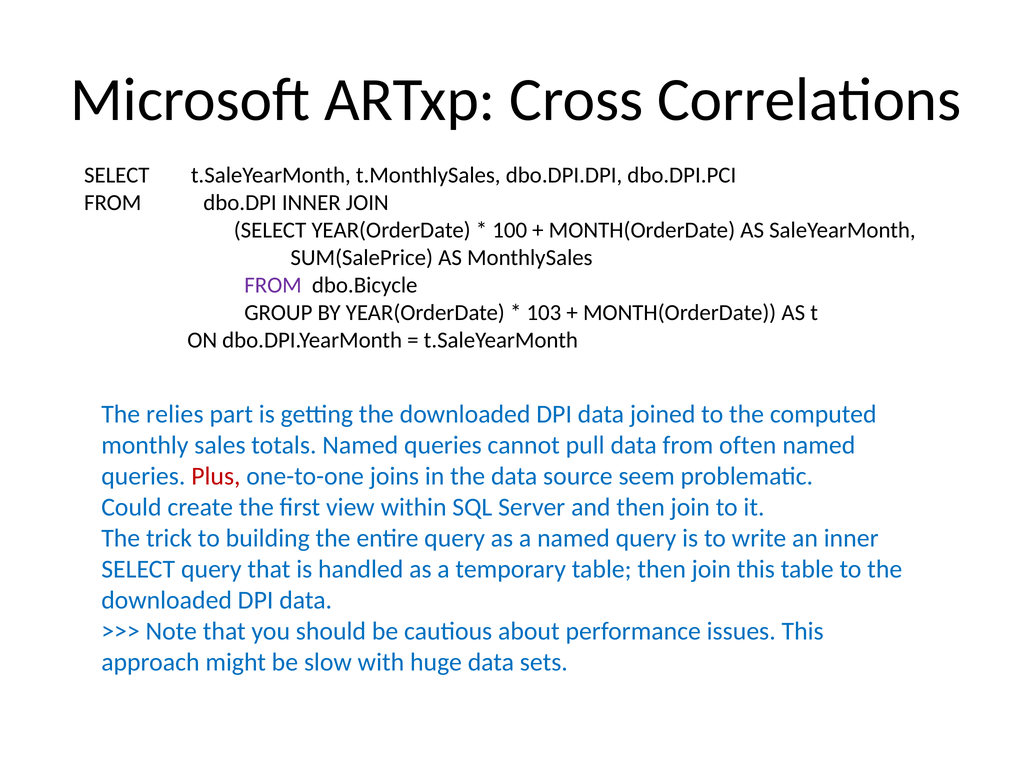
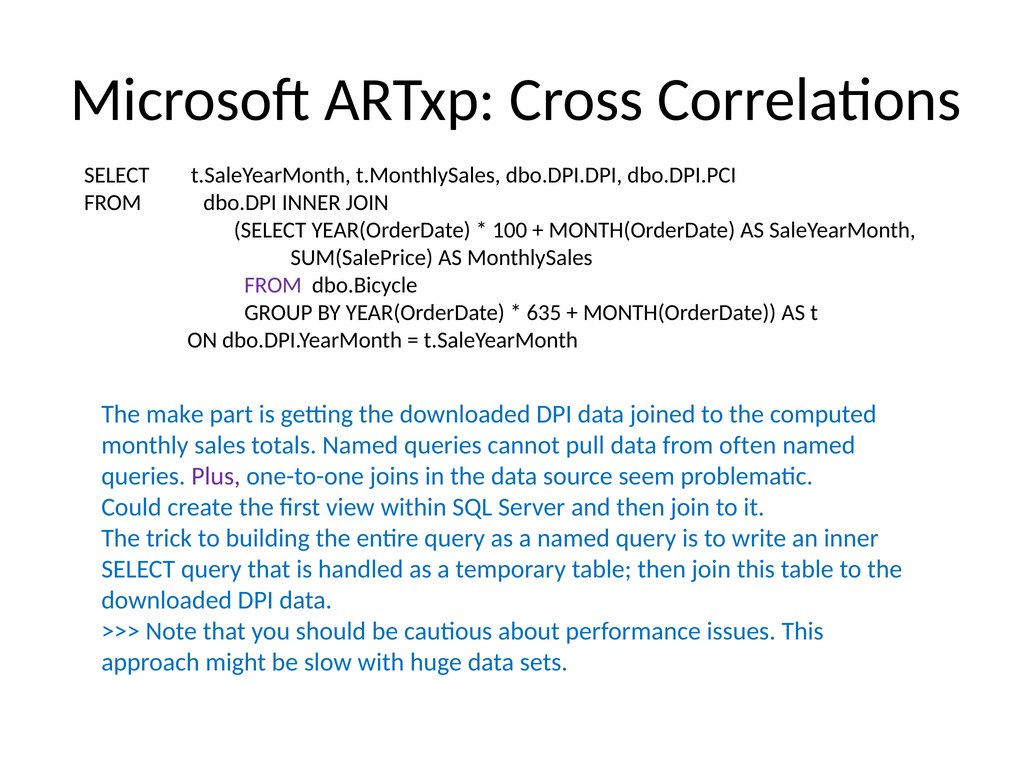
103: 103 -> 635
relies: relies -> make
Plus colour: red -> purple
